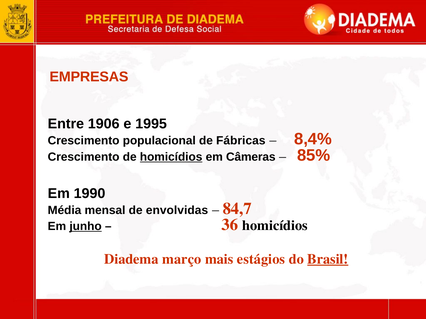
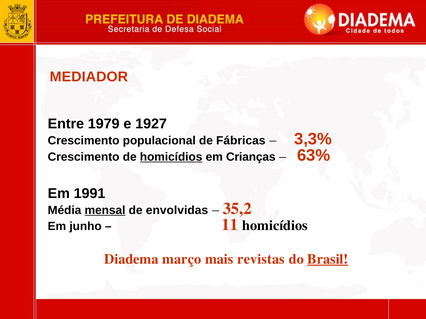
EMPRESAS: EMPRESAS -> MEDIADOR
1906: 1906 -> 1979
1995: 1995 -> 1927
8,4%: 8,4% -> 3,3%
Câmeras: Câmeras -> Crianças
85%: 85% -> 63%
1990: 1990 -> 1991
mensal underline: none -> present
84,7: 84,7 -> 35,2
junho underline: present -> none
36: 36 -> 11
estágios: estágios -> revistas
